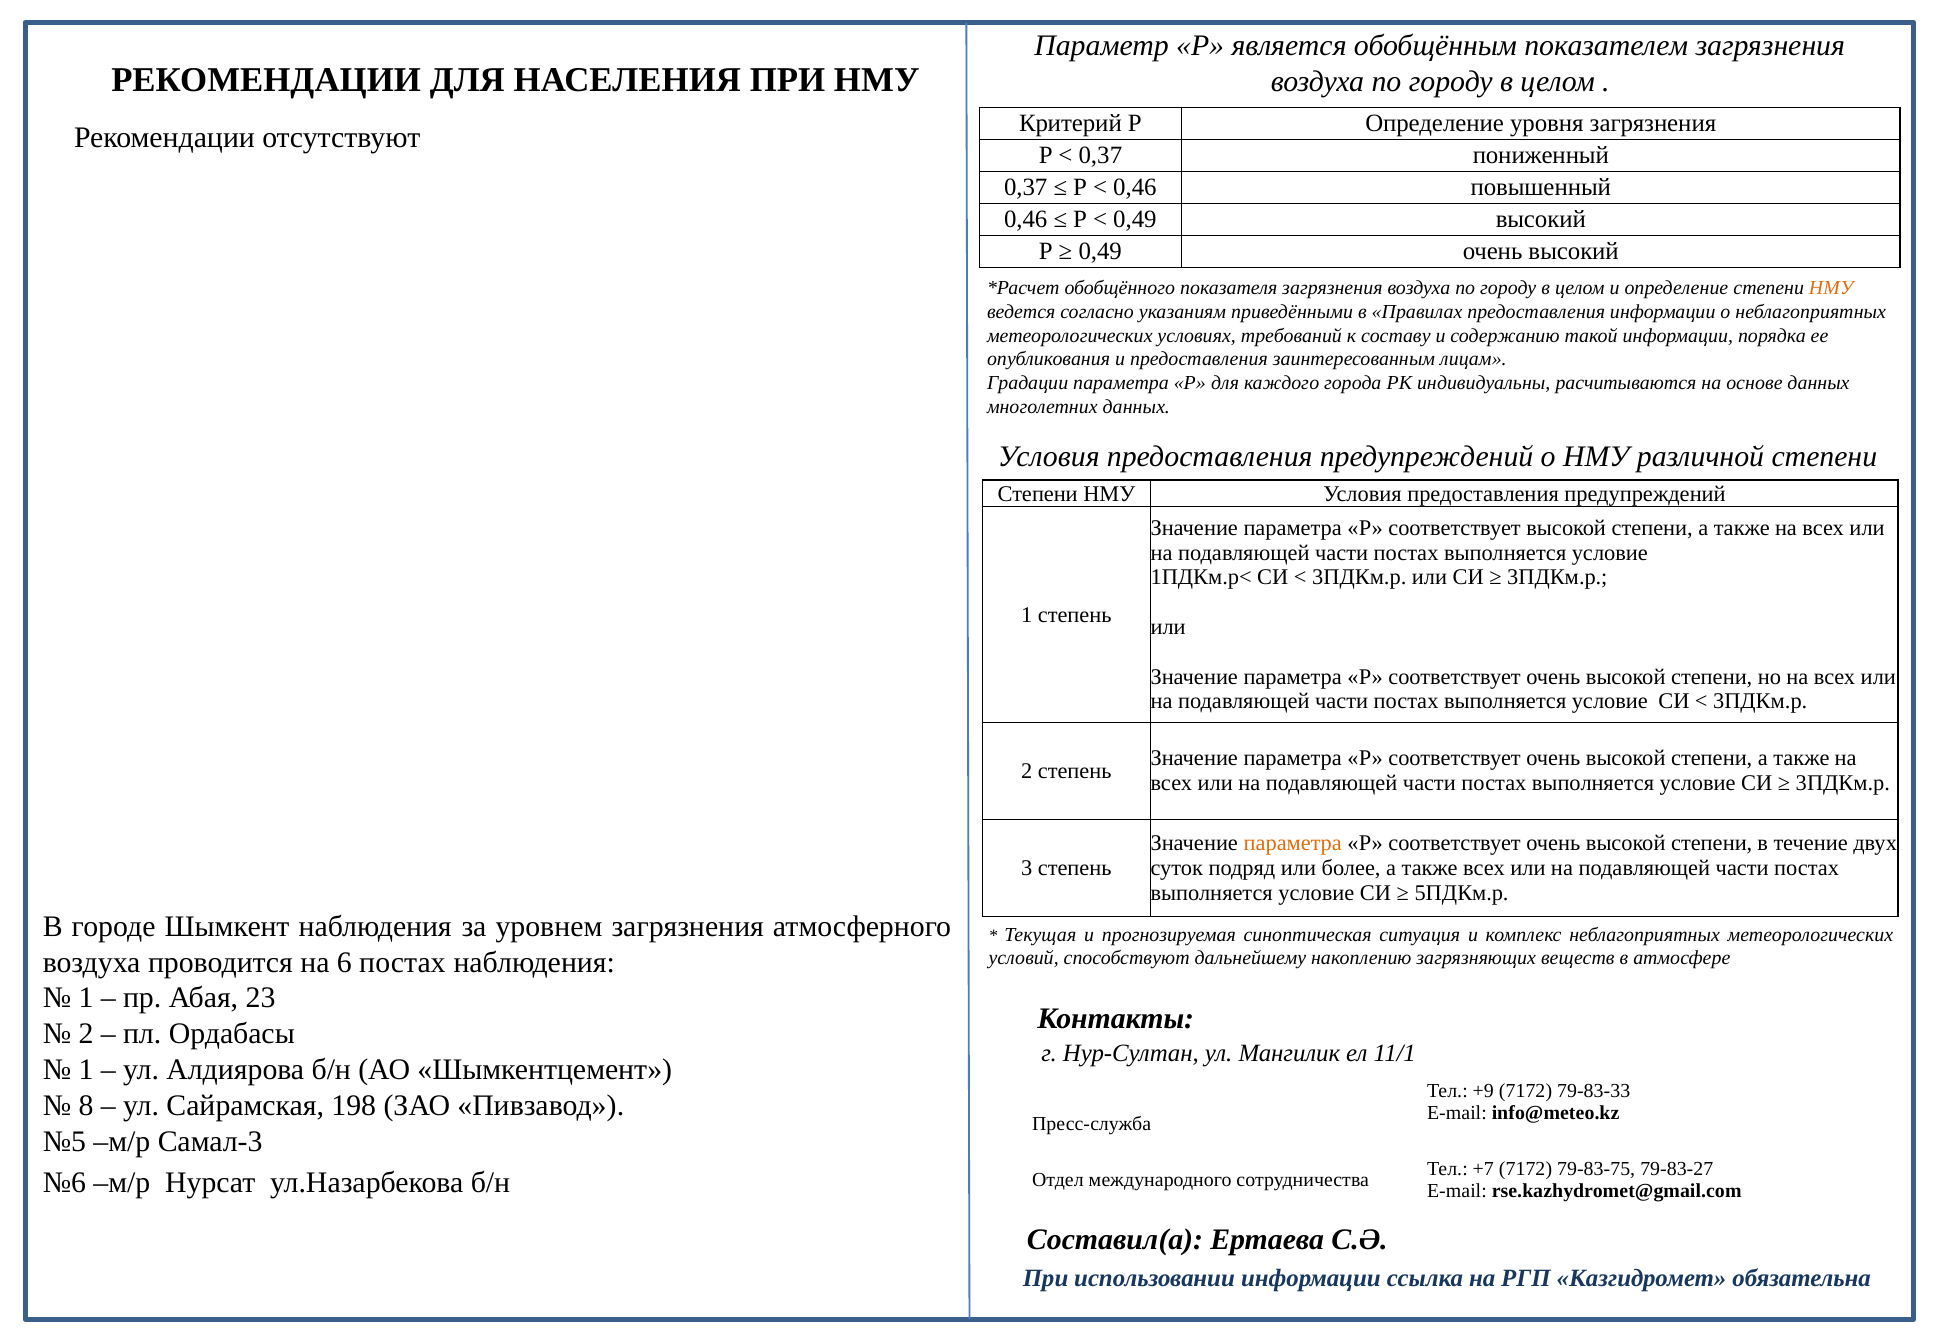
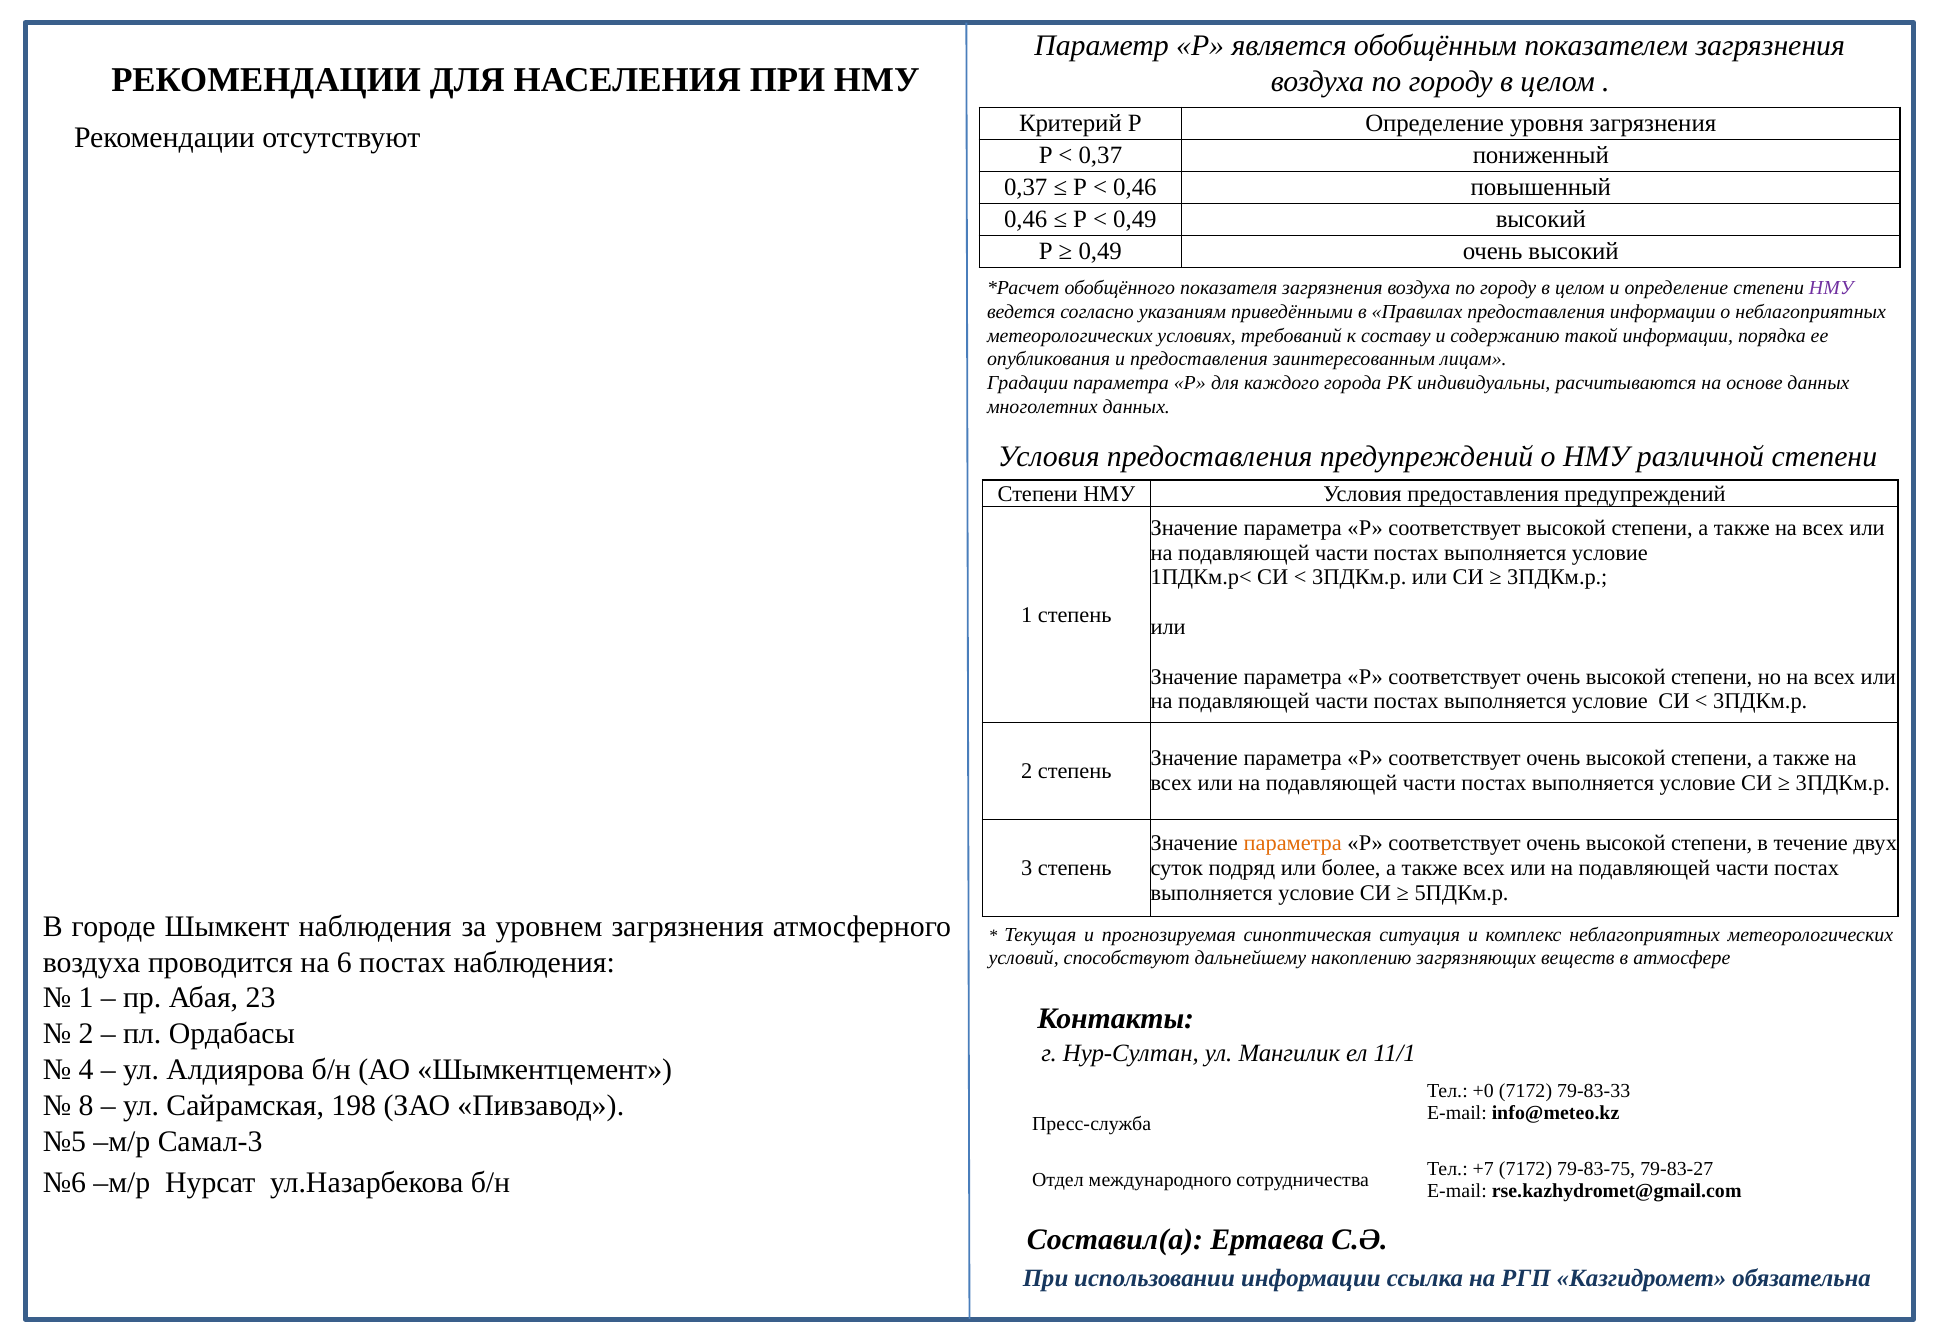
НМУ at (1831, 288) colour: orange -> purple
1 at (86, 1070): 1 -> 4
+9: +9 -> +0
